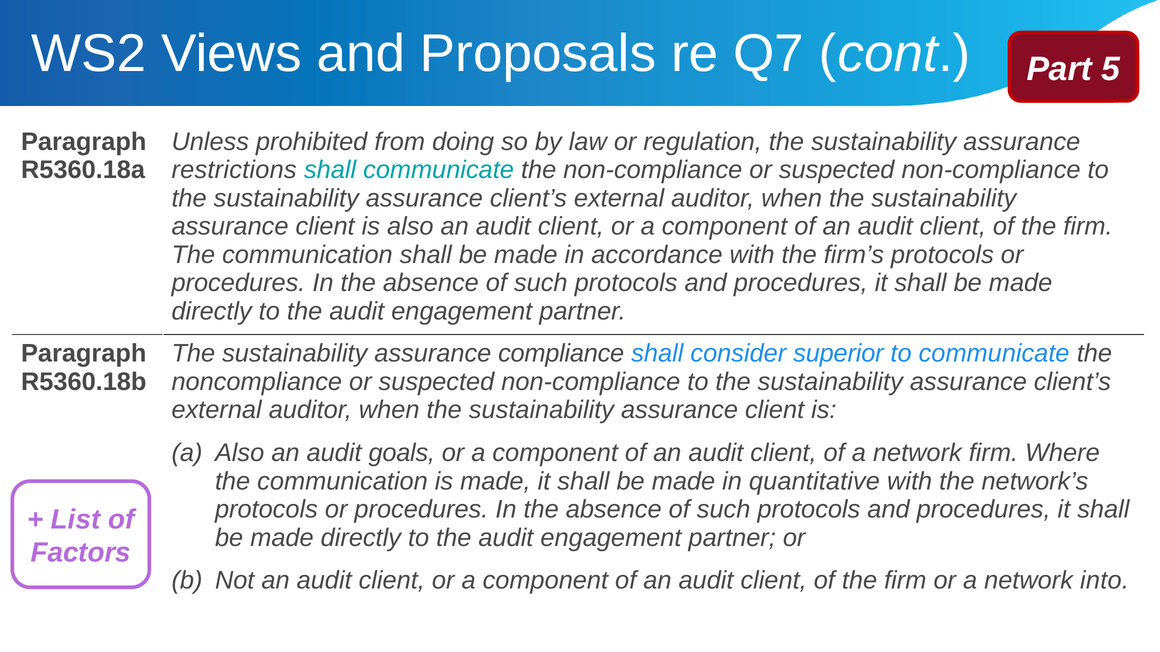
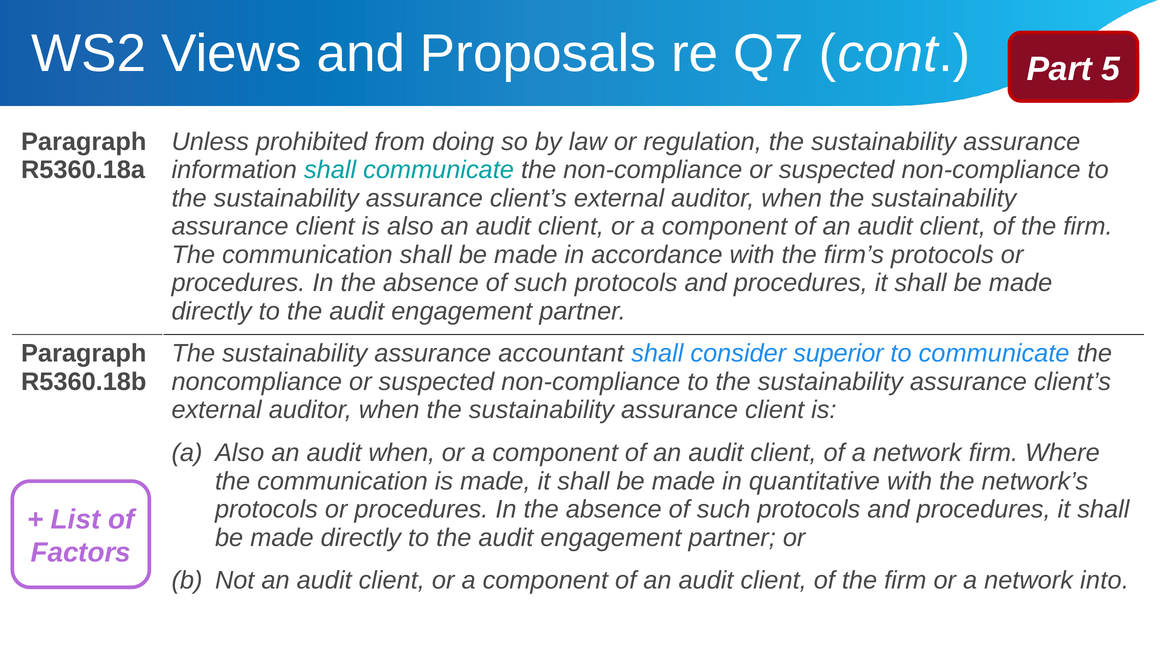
restrictions: restrictions -> information
compliance: compliance -> accountant
audit goals: goals -> when
